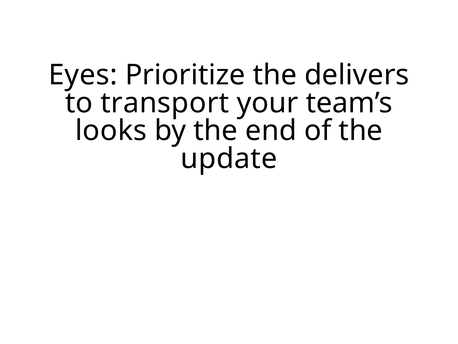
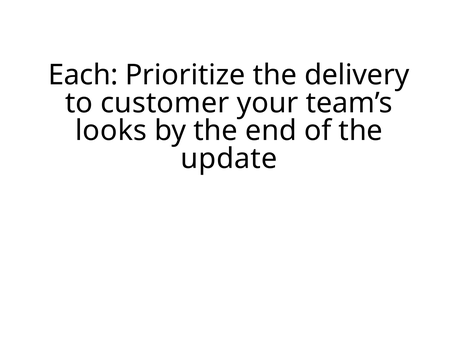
Eyes: Eyes -> Each
delivers: delivers -> delivery
transport: transport -> customer
